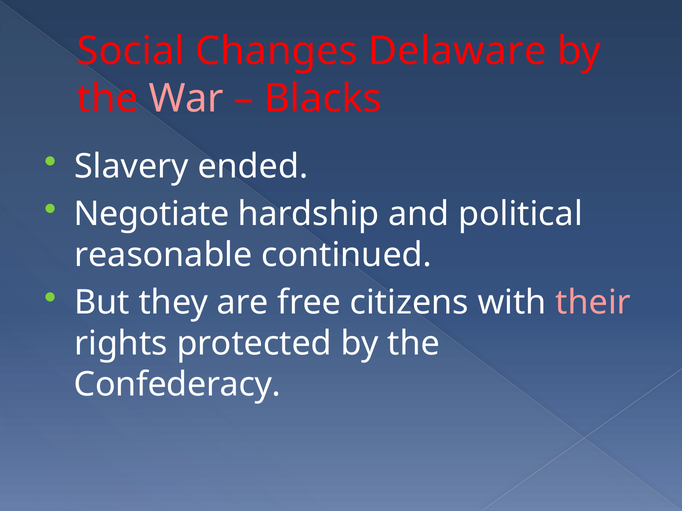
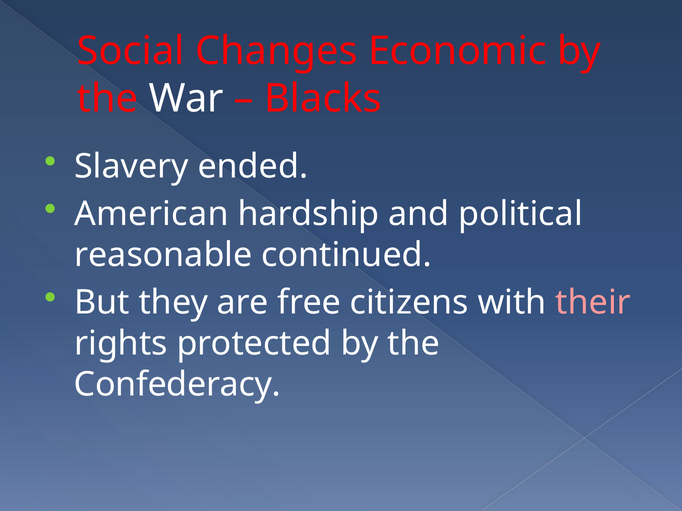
Delaware: Delaware -> Economic
War colour: pink -> white
Negotiate: Negotiate -> American
